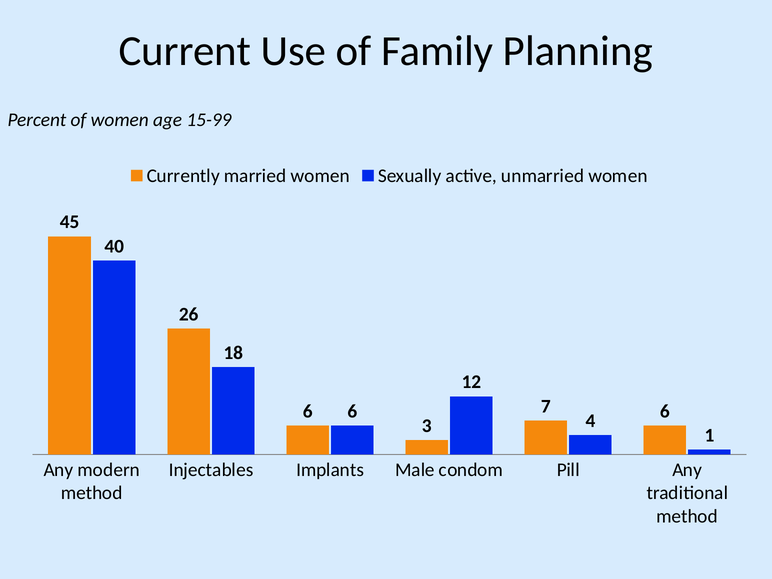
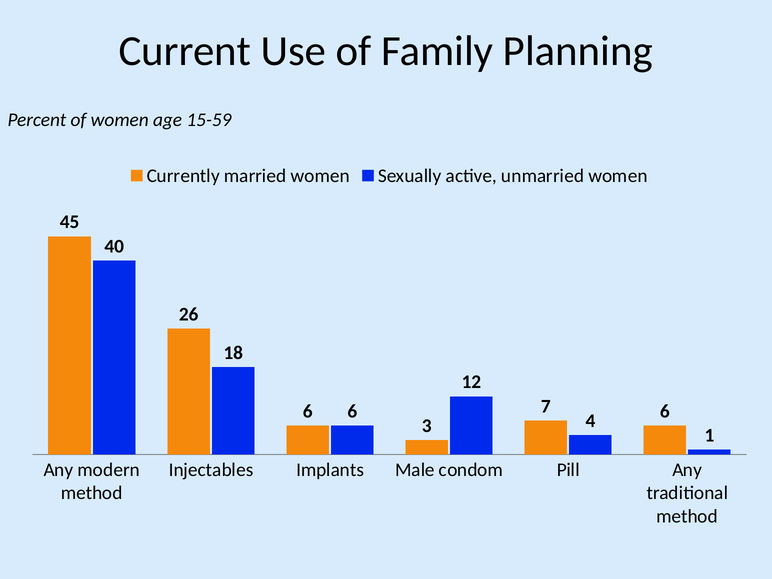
15-99: 15-99 -> 15-59
